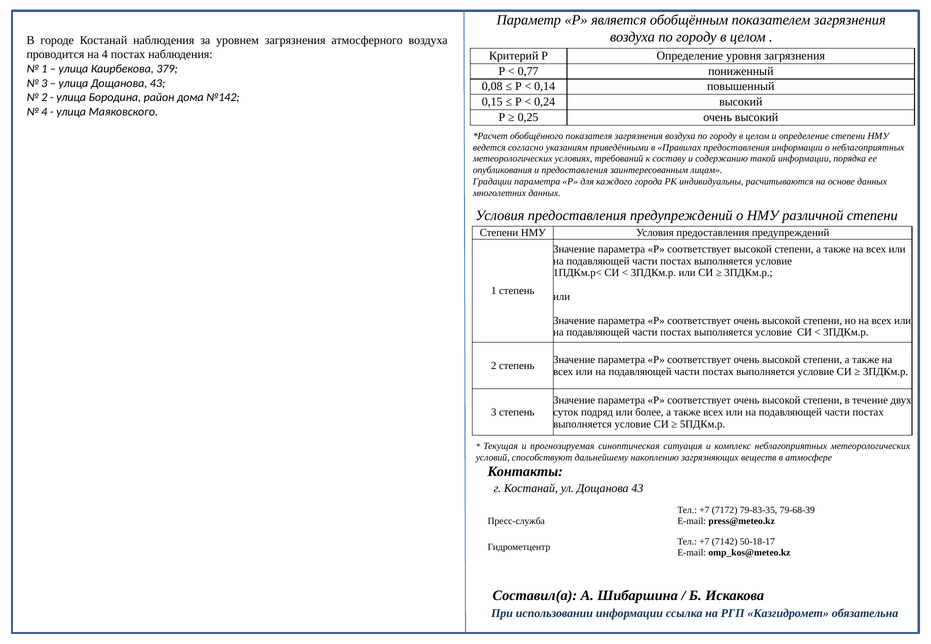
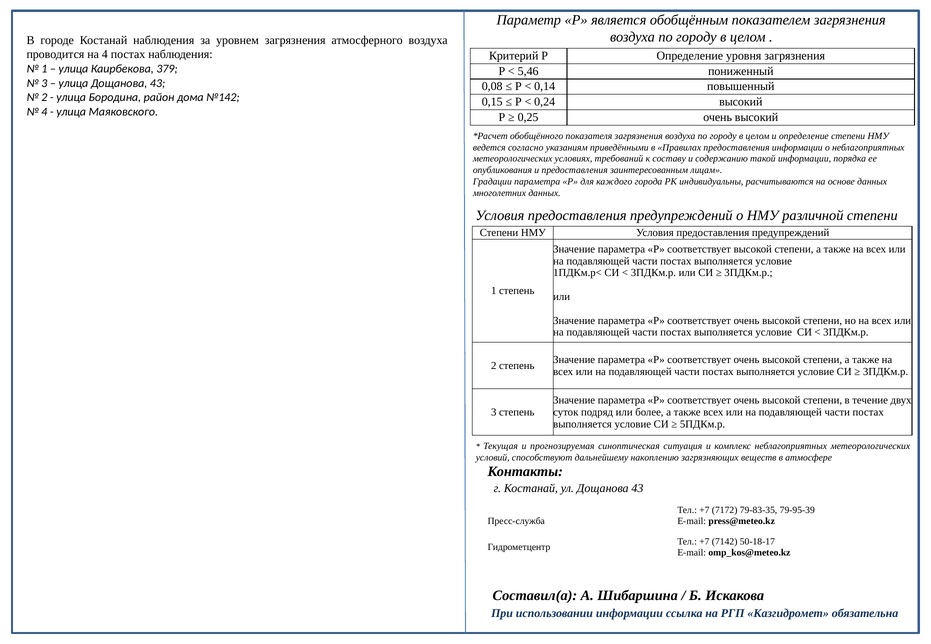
0,77: 0,77 -> 5,46
79-68-39: 79-68-39 -> 79-95-39
